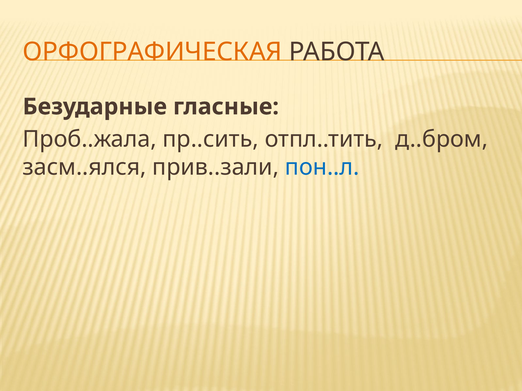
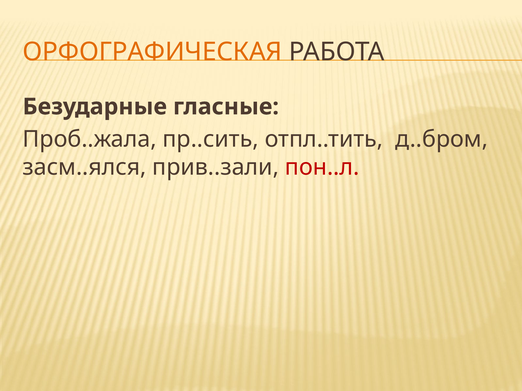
пон..л colour: blue -> red
